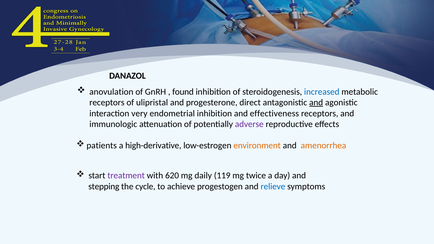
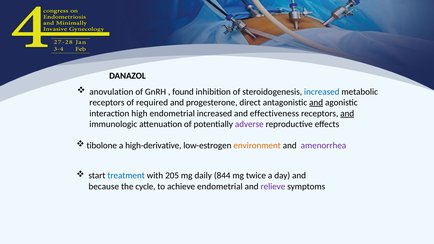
ulipristal: ulipristal -> required
very: very -> high
endometrial inhibition: inhibition -> increased
and at (347, 113) underline: none -> present
patients: patients -> tibolone
amenorrhea colour: orange -> purple
treatment colour: purple -> blue
620: 620 -> 205
119: 119 -> 844
stepping: stepping -> because
achieve progestogen: progestogen -> endometrial
relieve colour: blue -> purple
